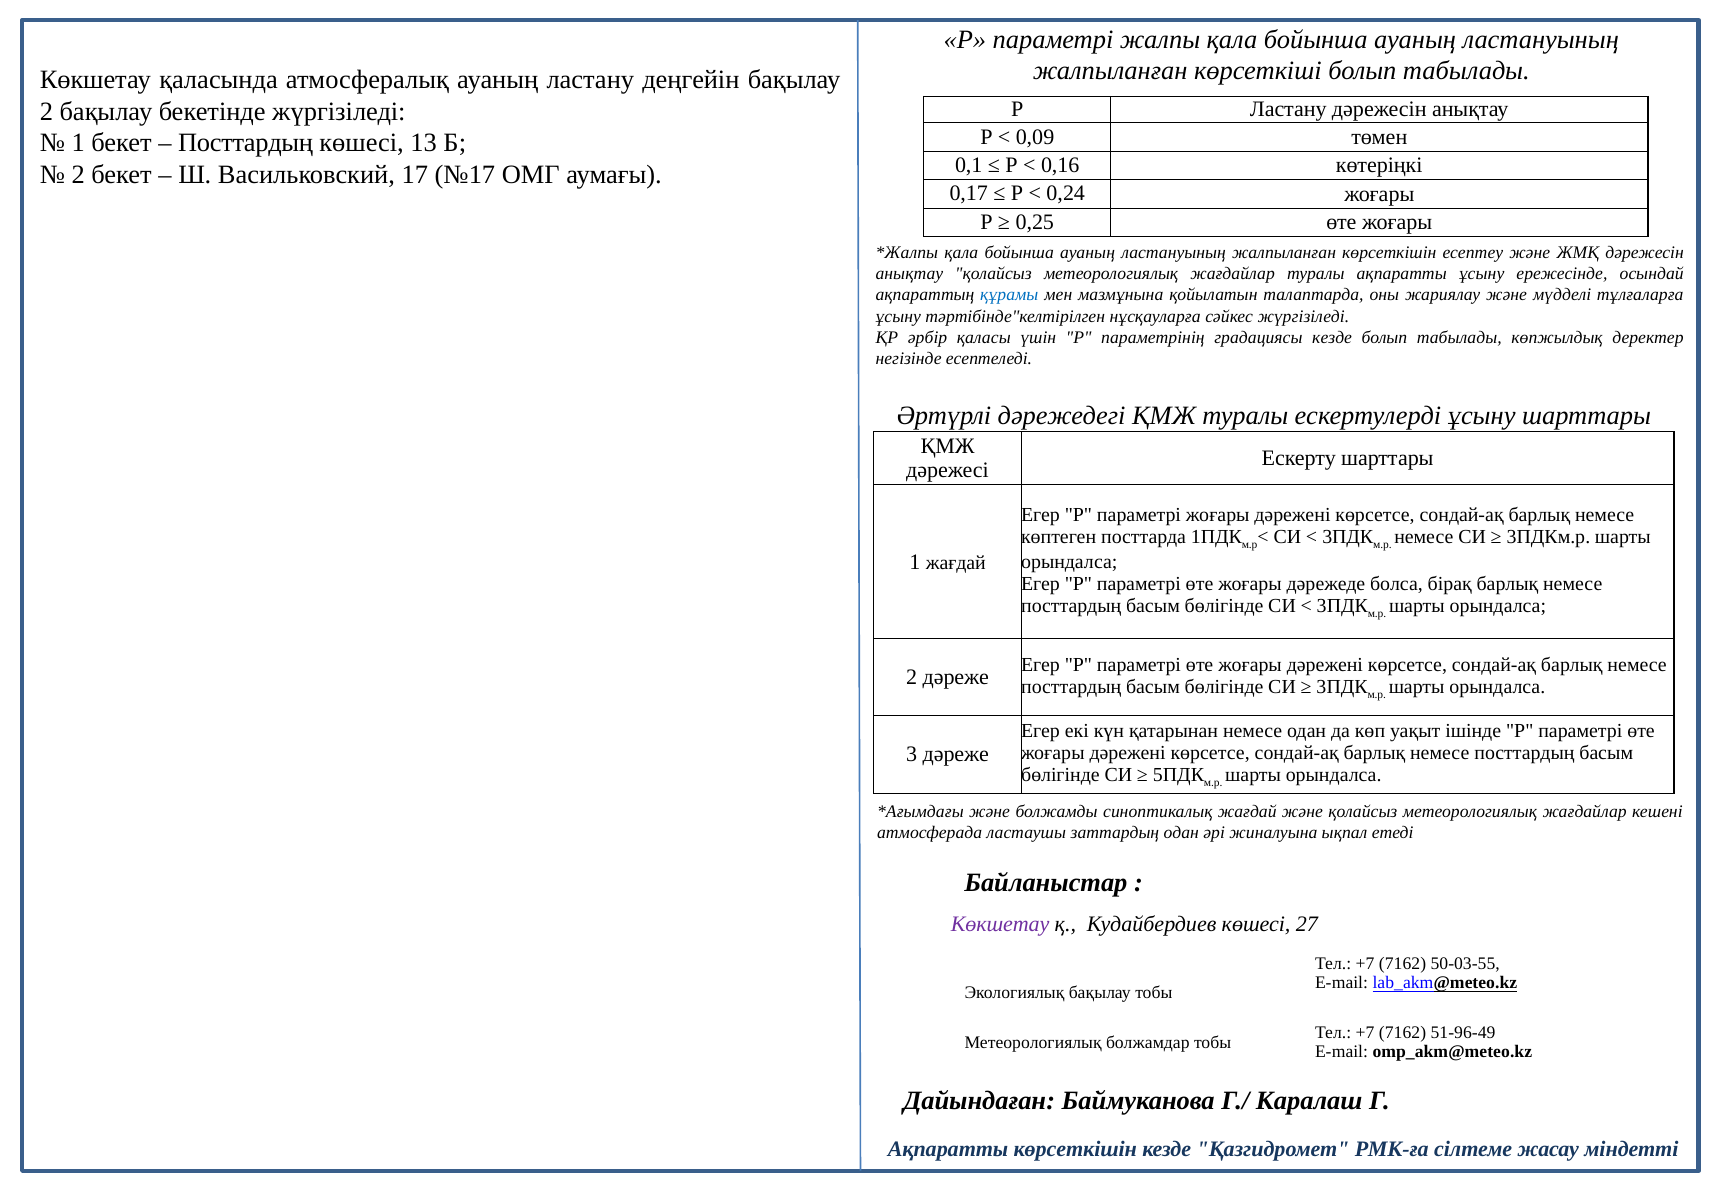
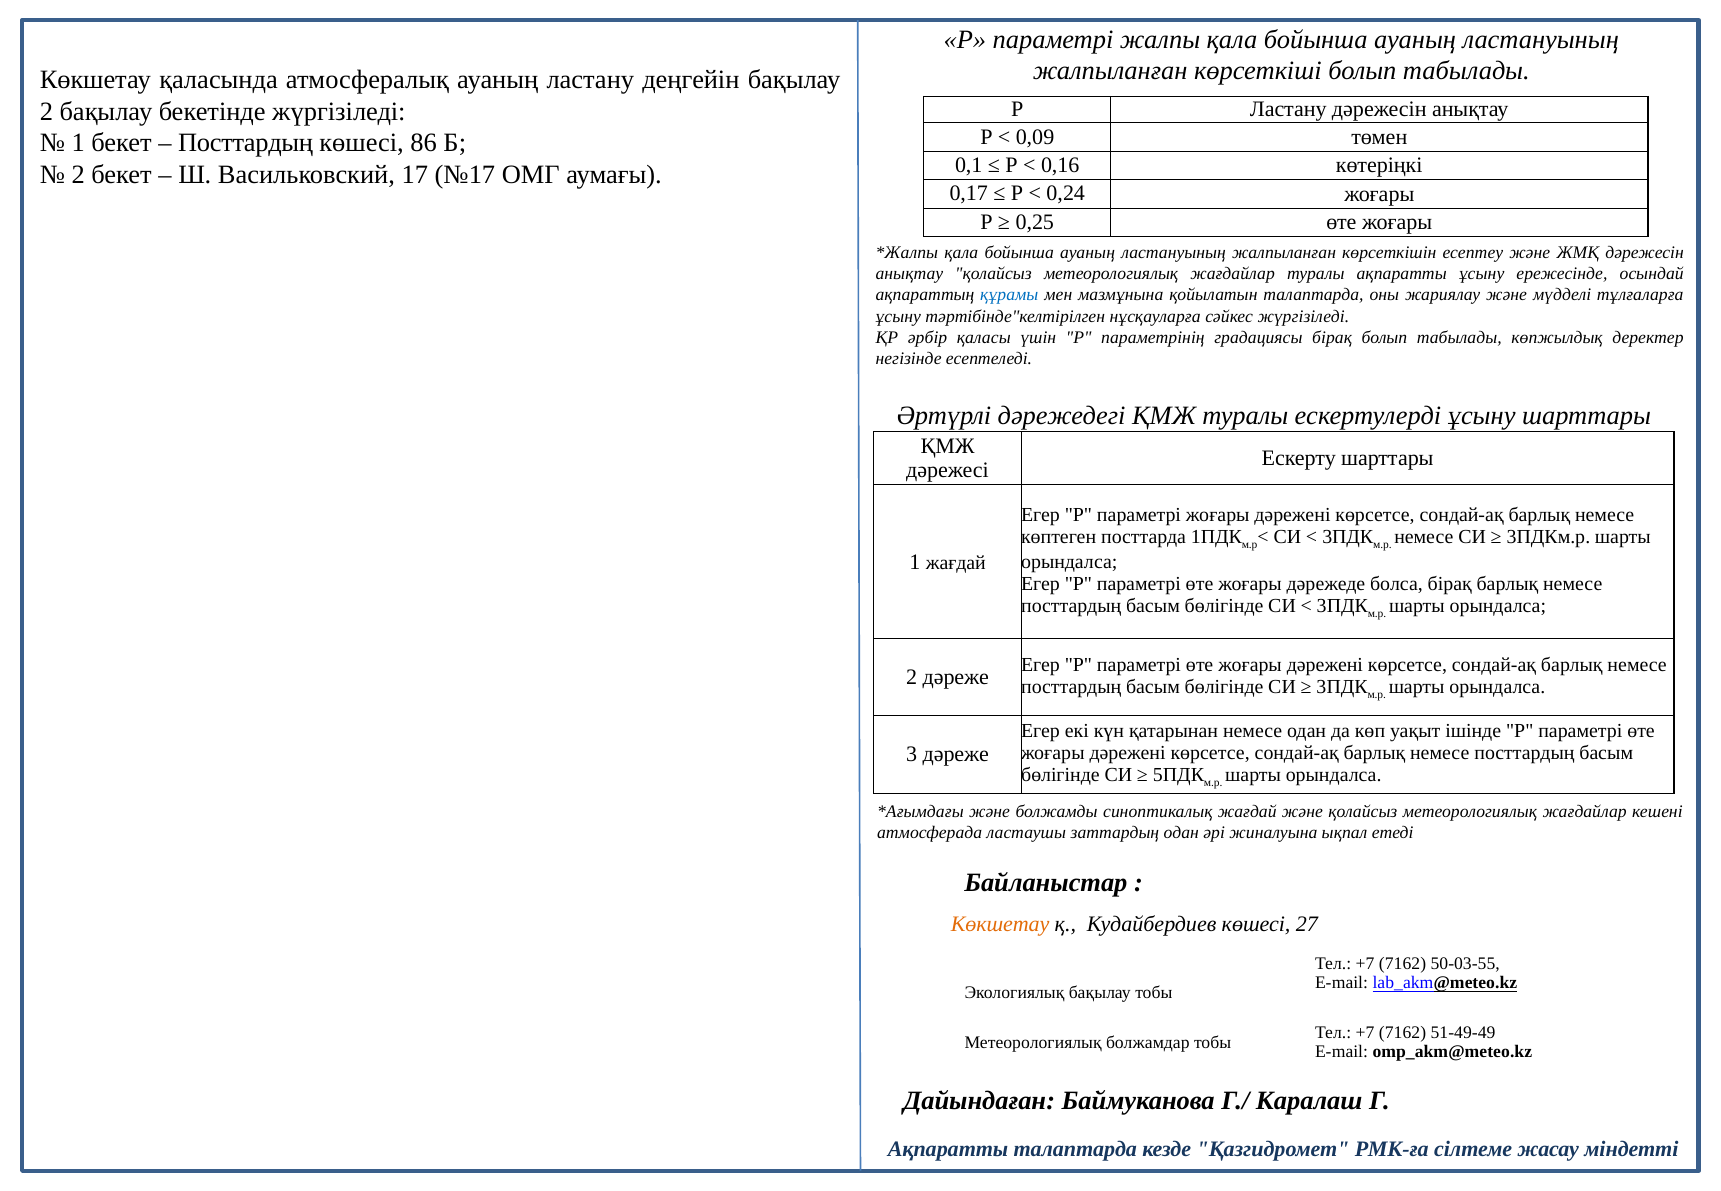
13: 13 -> 86
градациясы кезде: кезде -> бірақ
Көкшетау at (1000, 925) colour: purple -> orange
51-96-49: 51-96-49 -> 51-49-49
Ақпаратты көрсеткішін: көрсеткішін -> талаптарда
